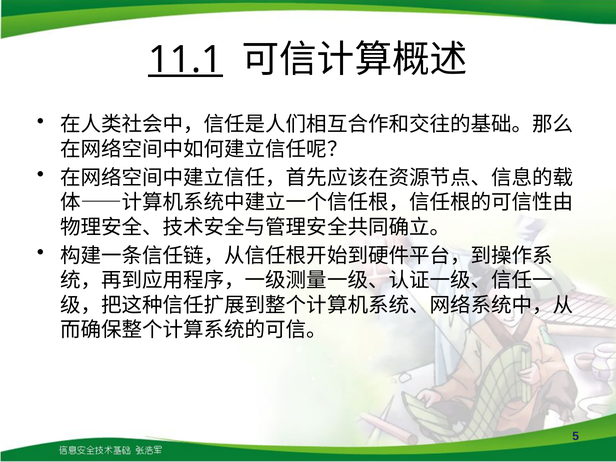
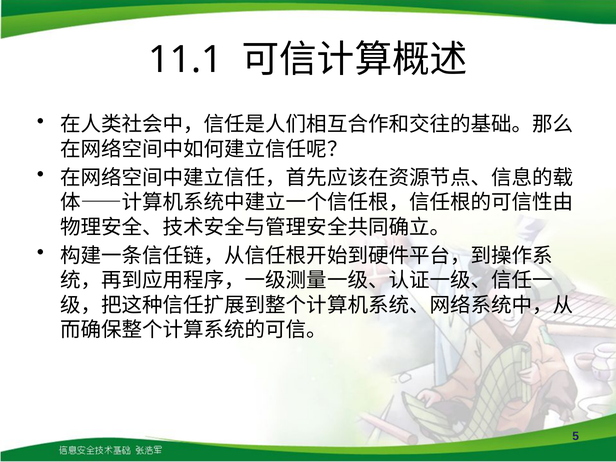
11.1 underline: present -> none
